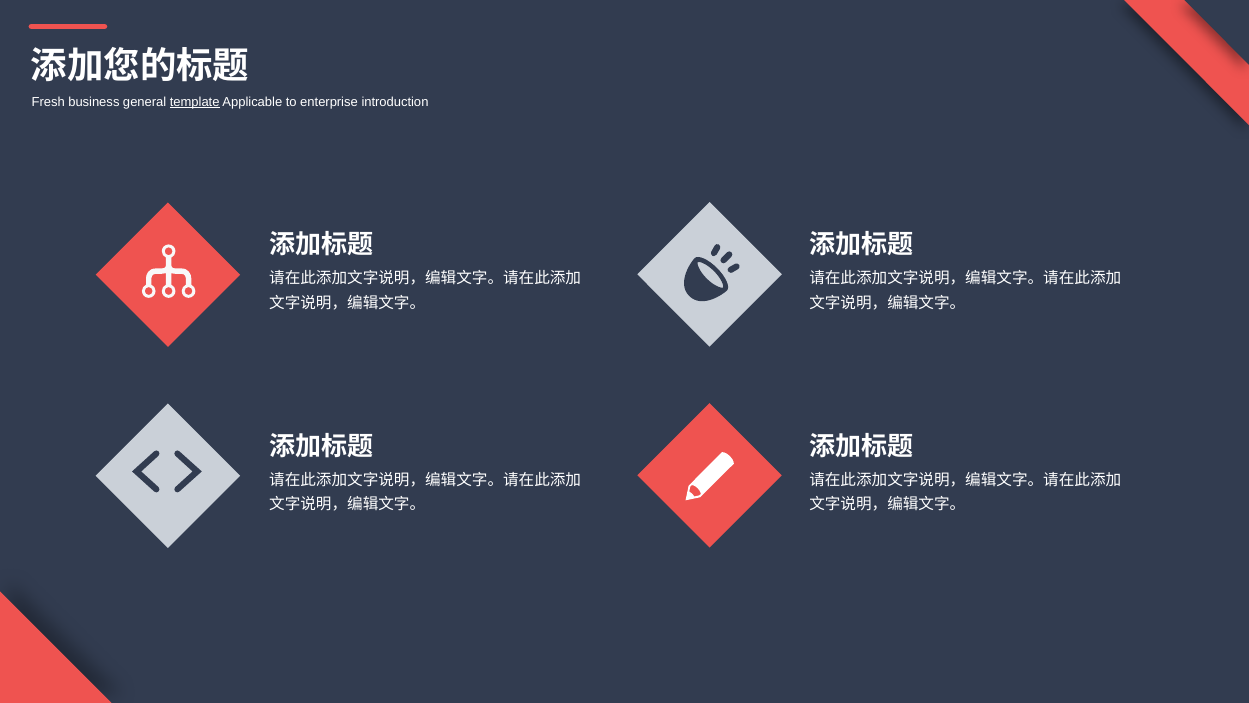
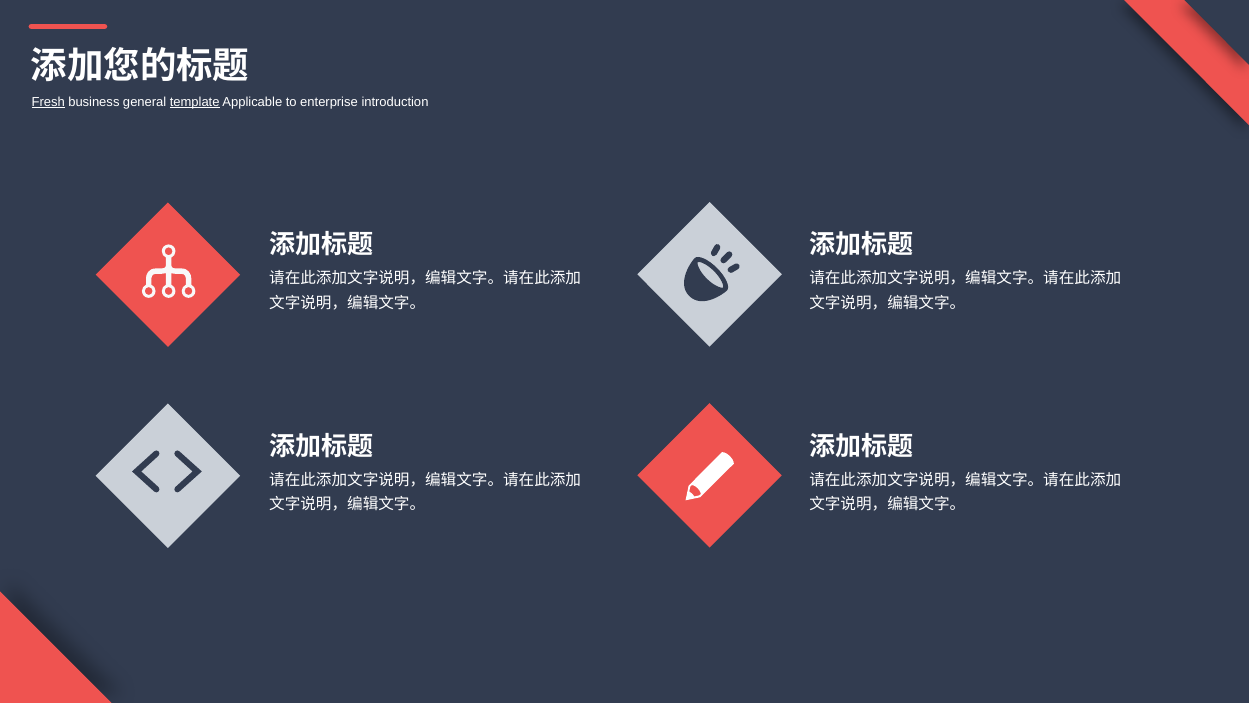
Fresh underline: none -> present
